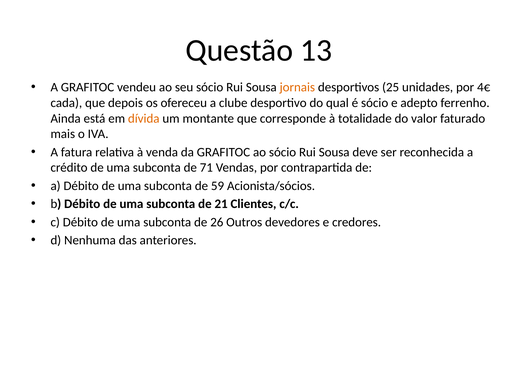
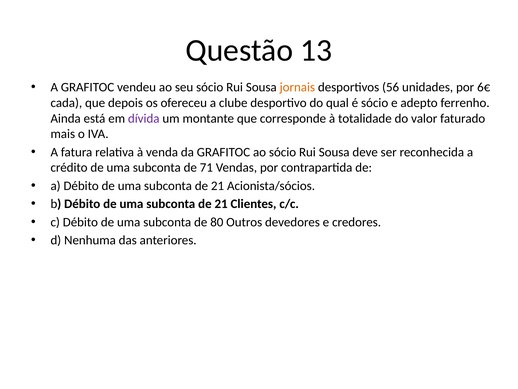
25: 25 -> 56
4€: 4€ -> 6€
dívida colour: orange -> purple
59 at (218, 186): 59 -> 21
26: 26 -> 80
